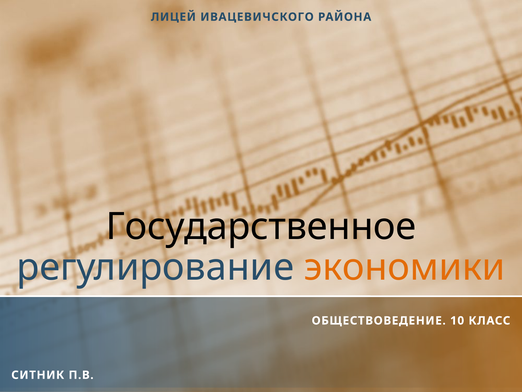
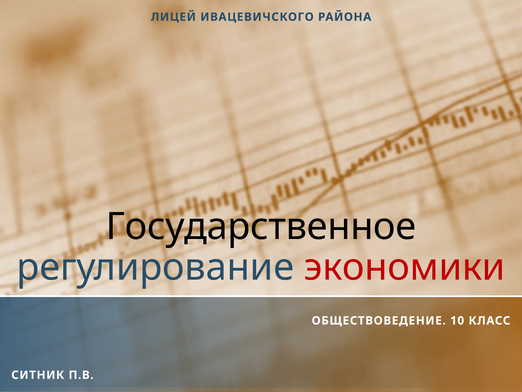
экономики colour: orange -> red
